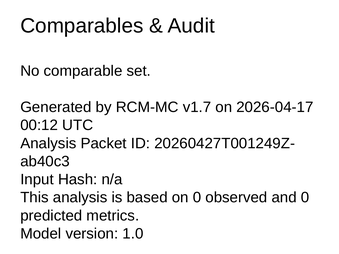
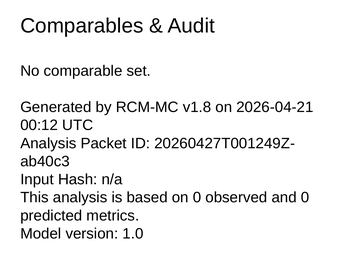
v1.7: v1.7 -> v1.8
2026-04-17: 2026-04-17 -> 2026-04-21
